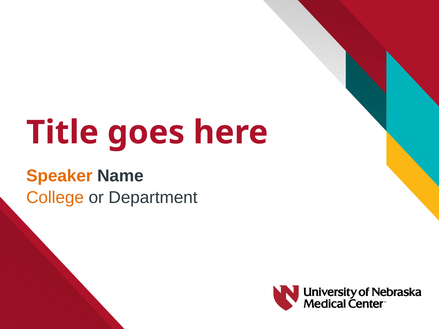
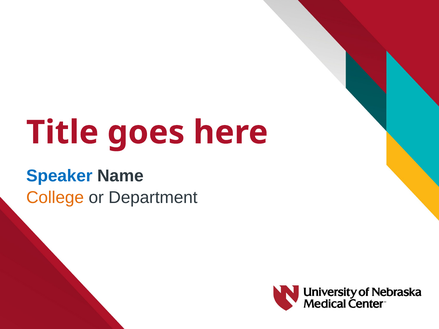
Speaker colour: orange -> blue
